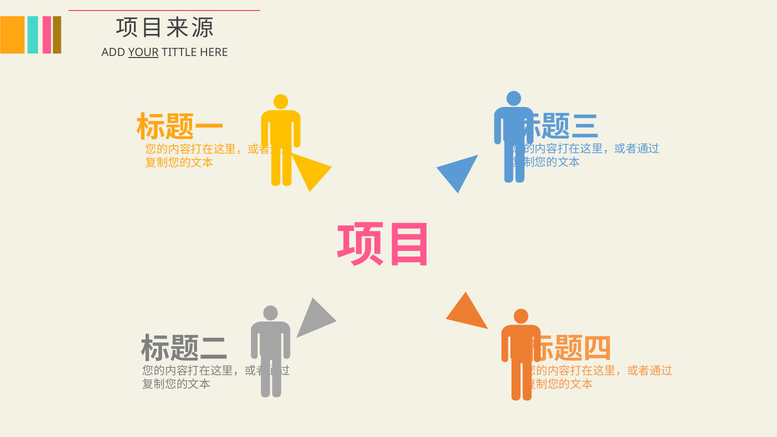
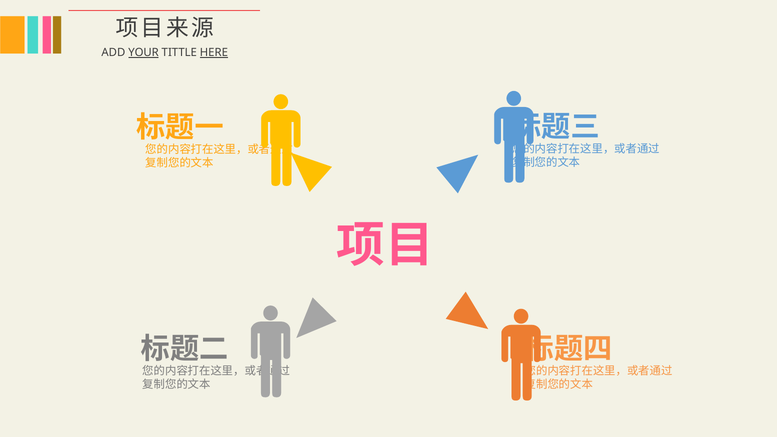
HERE underline: none -> present
